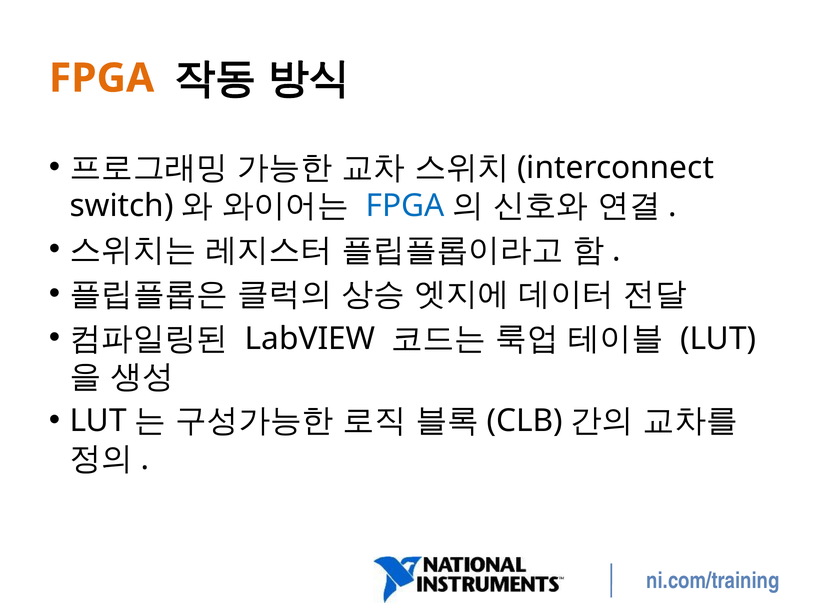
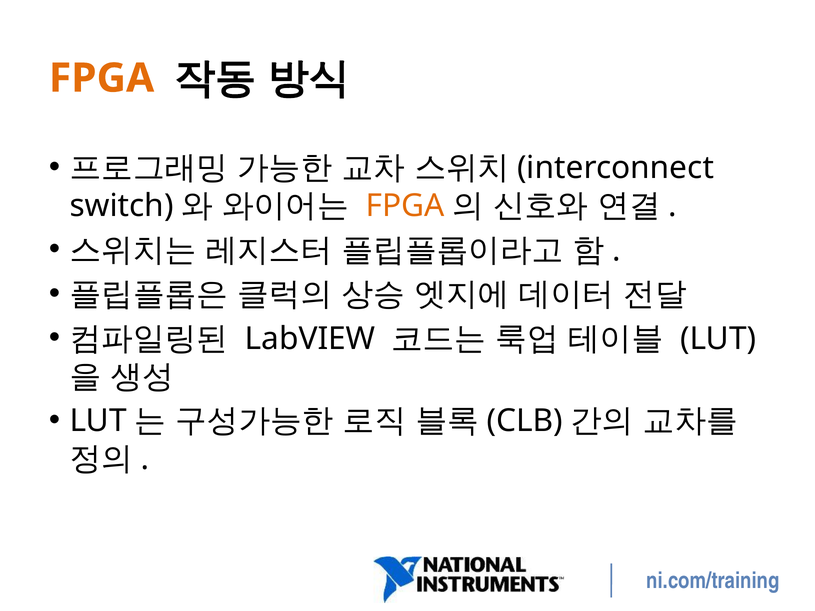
FPGA at (405, 206) colour: blue -> orange
